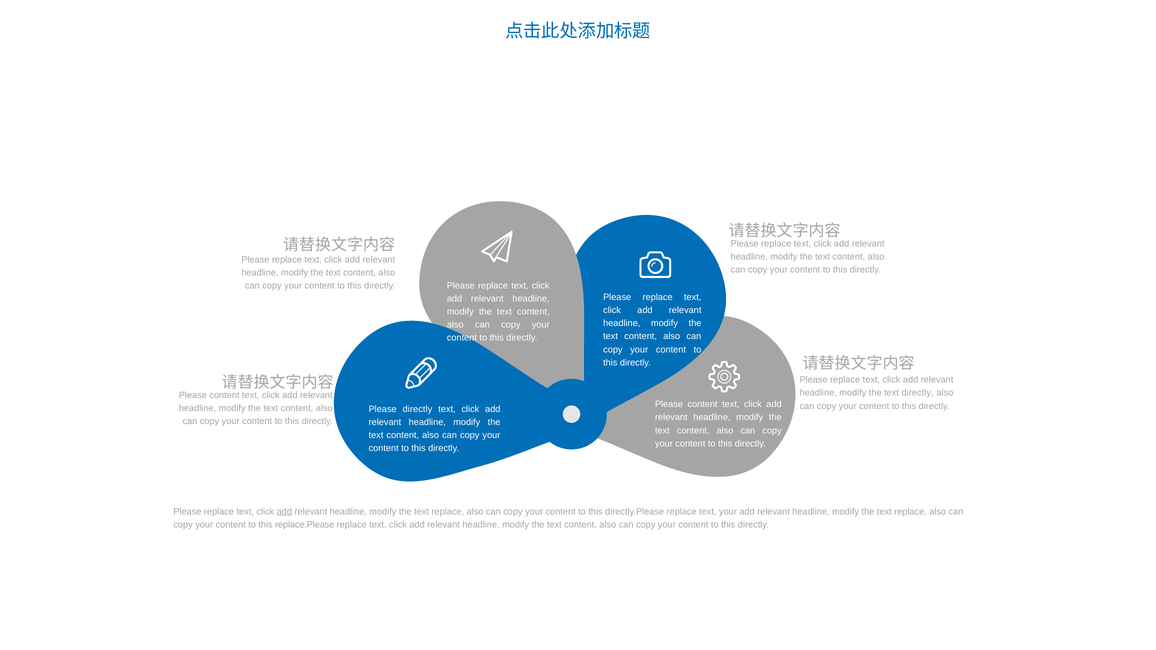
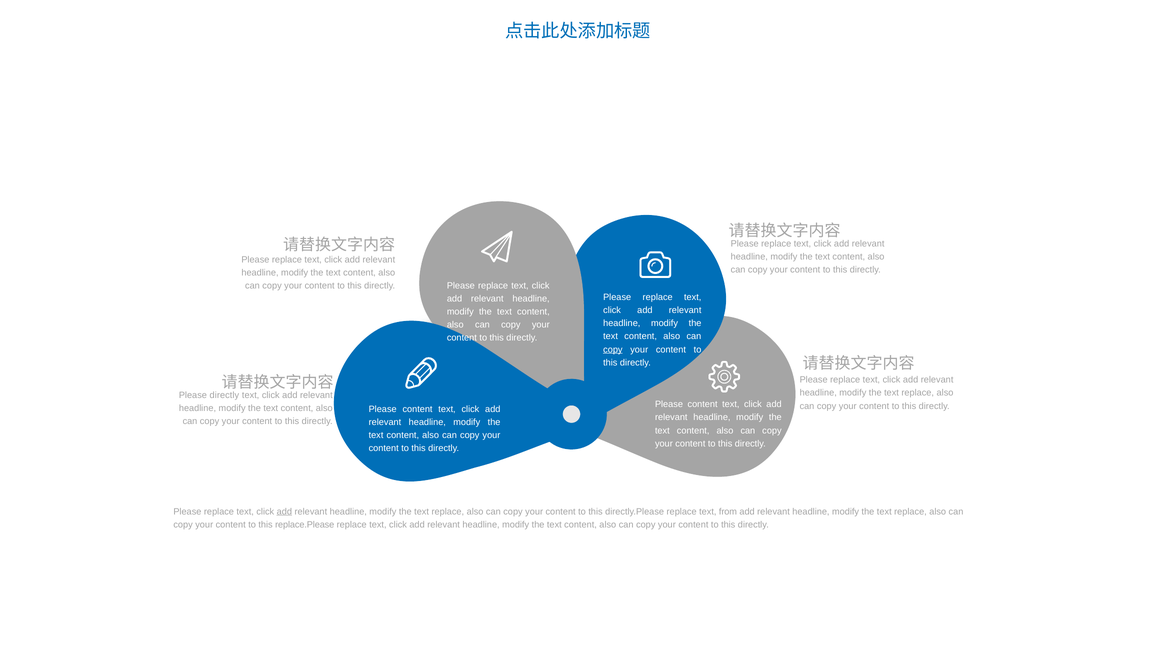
copy at (613, 350) underline: none -> present
directly at (918, 393): directly -> replace
content at (224, 395): content -> directly
directly at (417, 409): directly -> content
text your: your -> from
